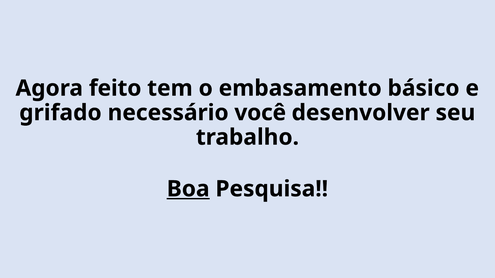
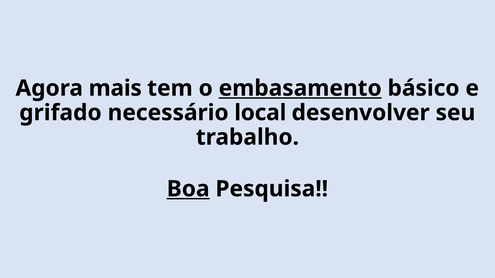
feito: feito -> mais
embasamento underline: none -> present
você: você -> local
